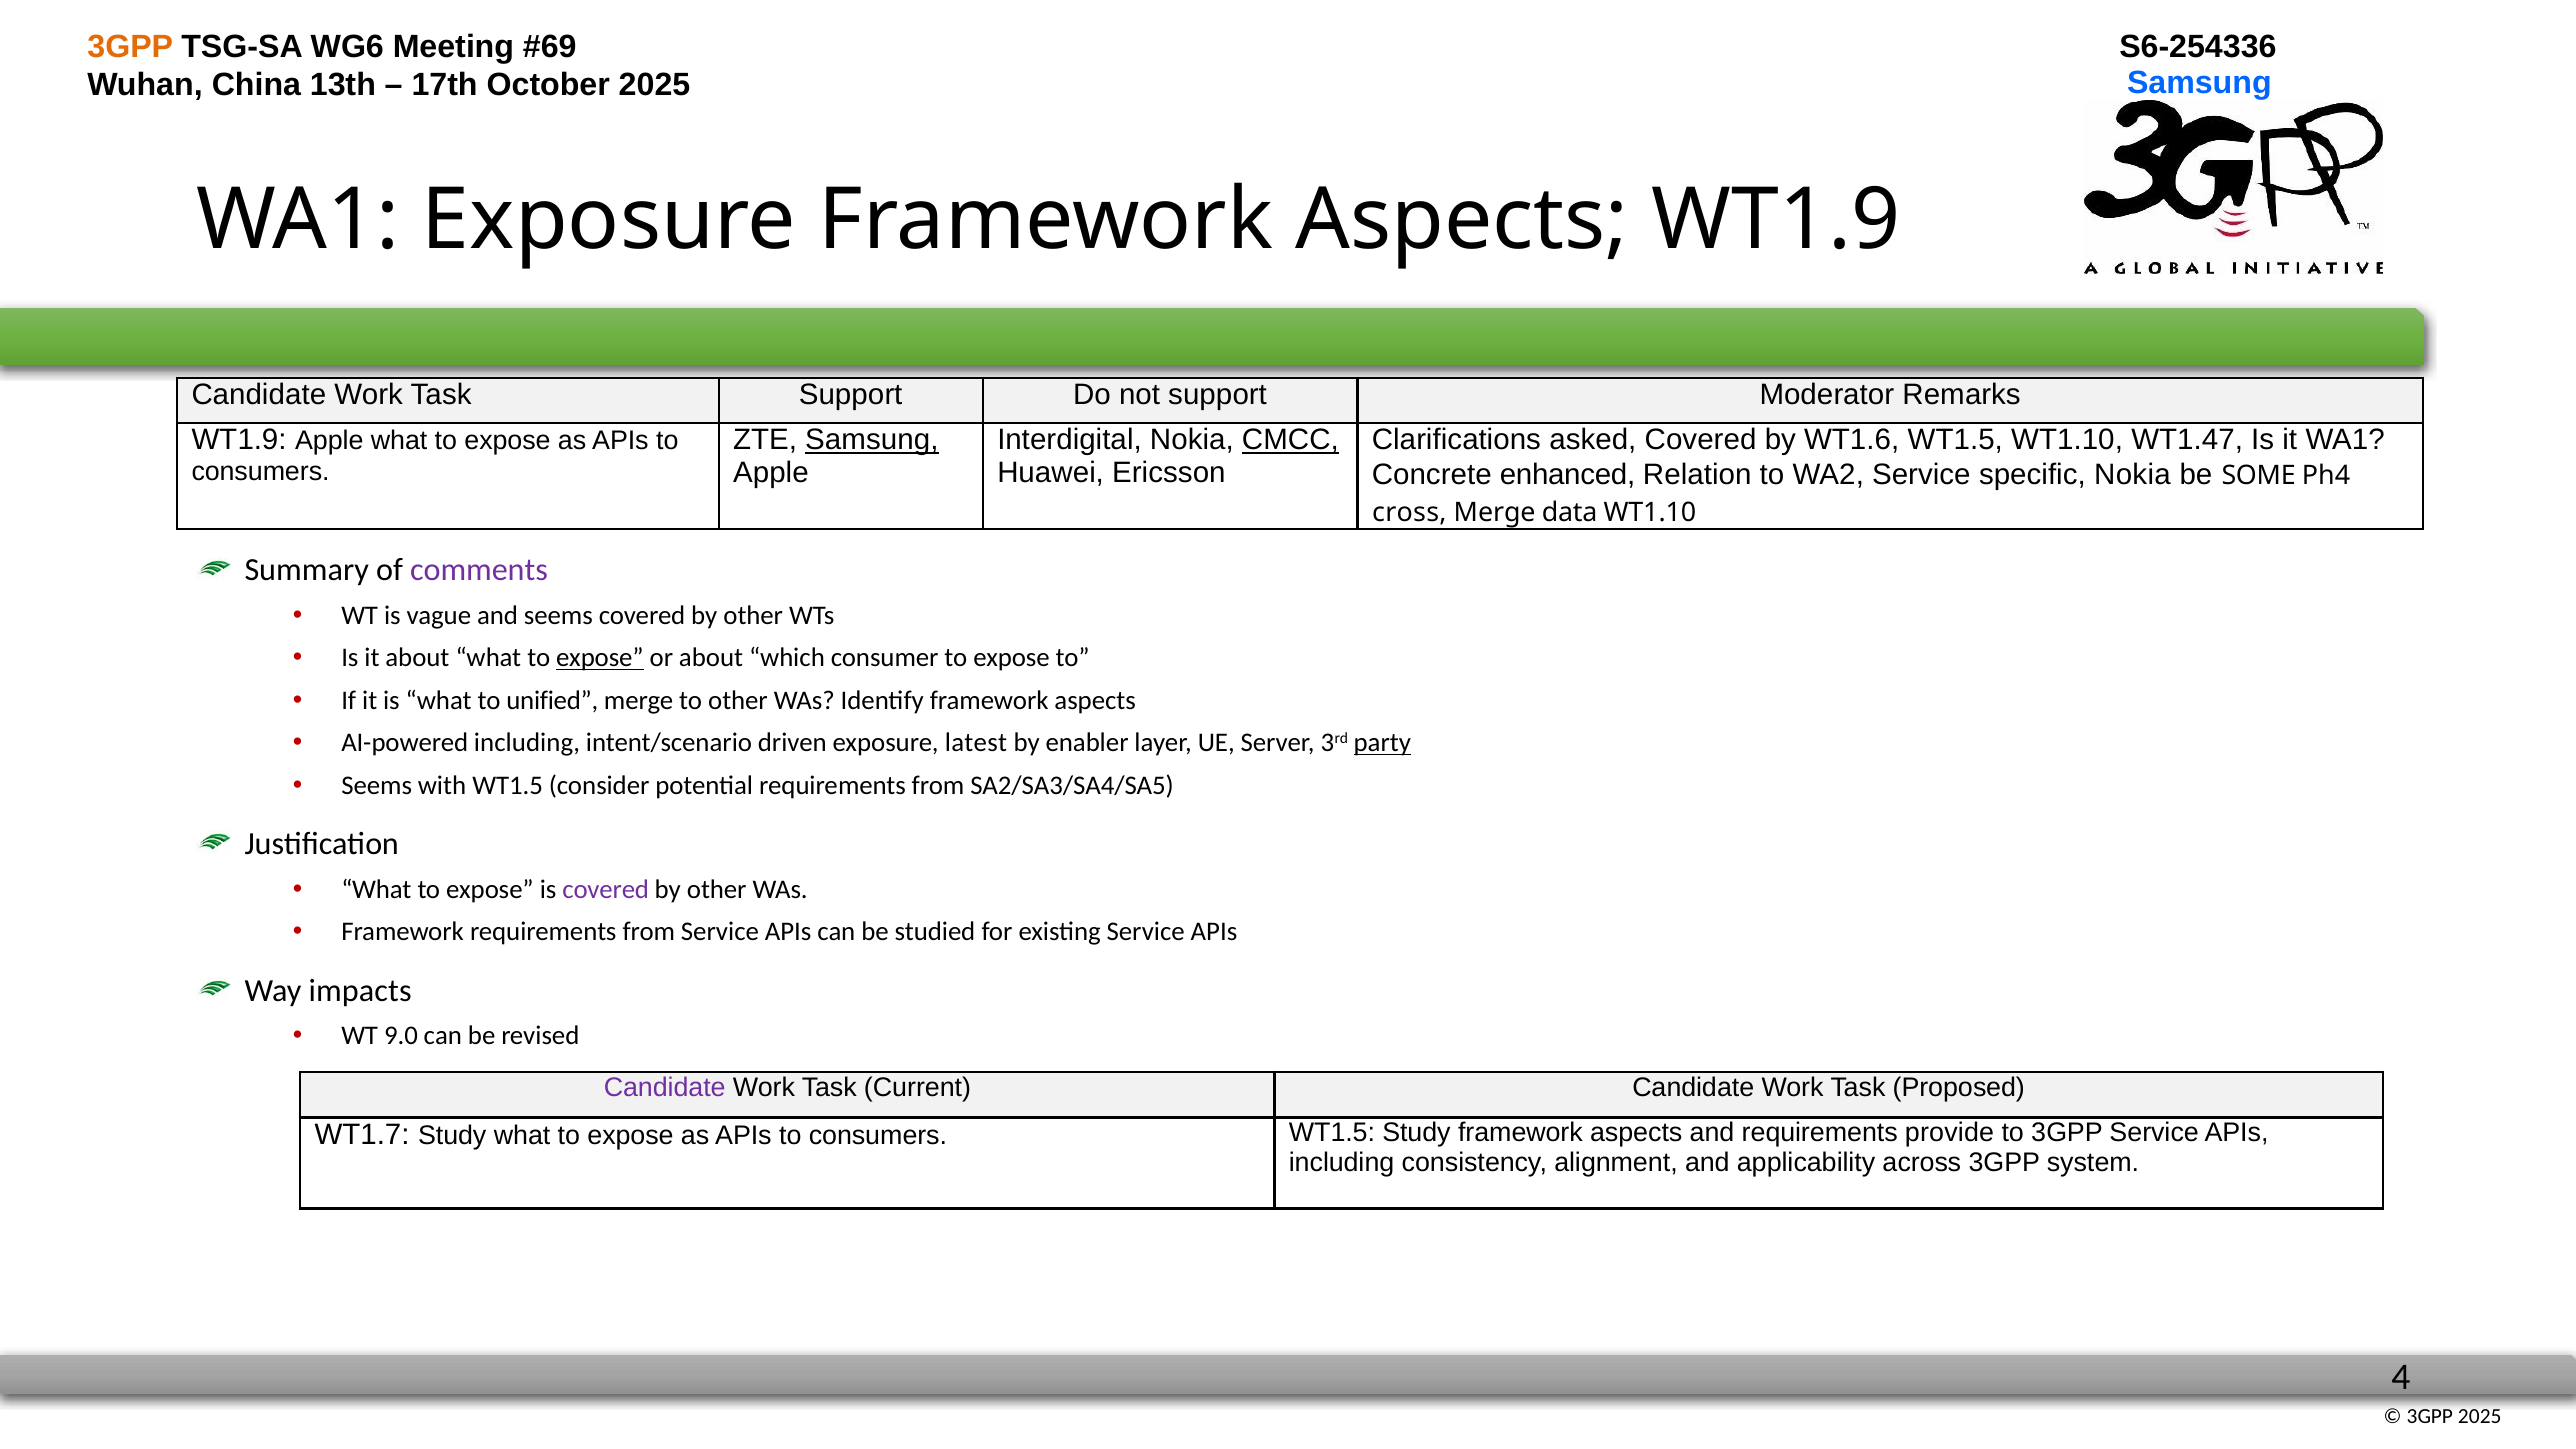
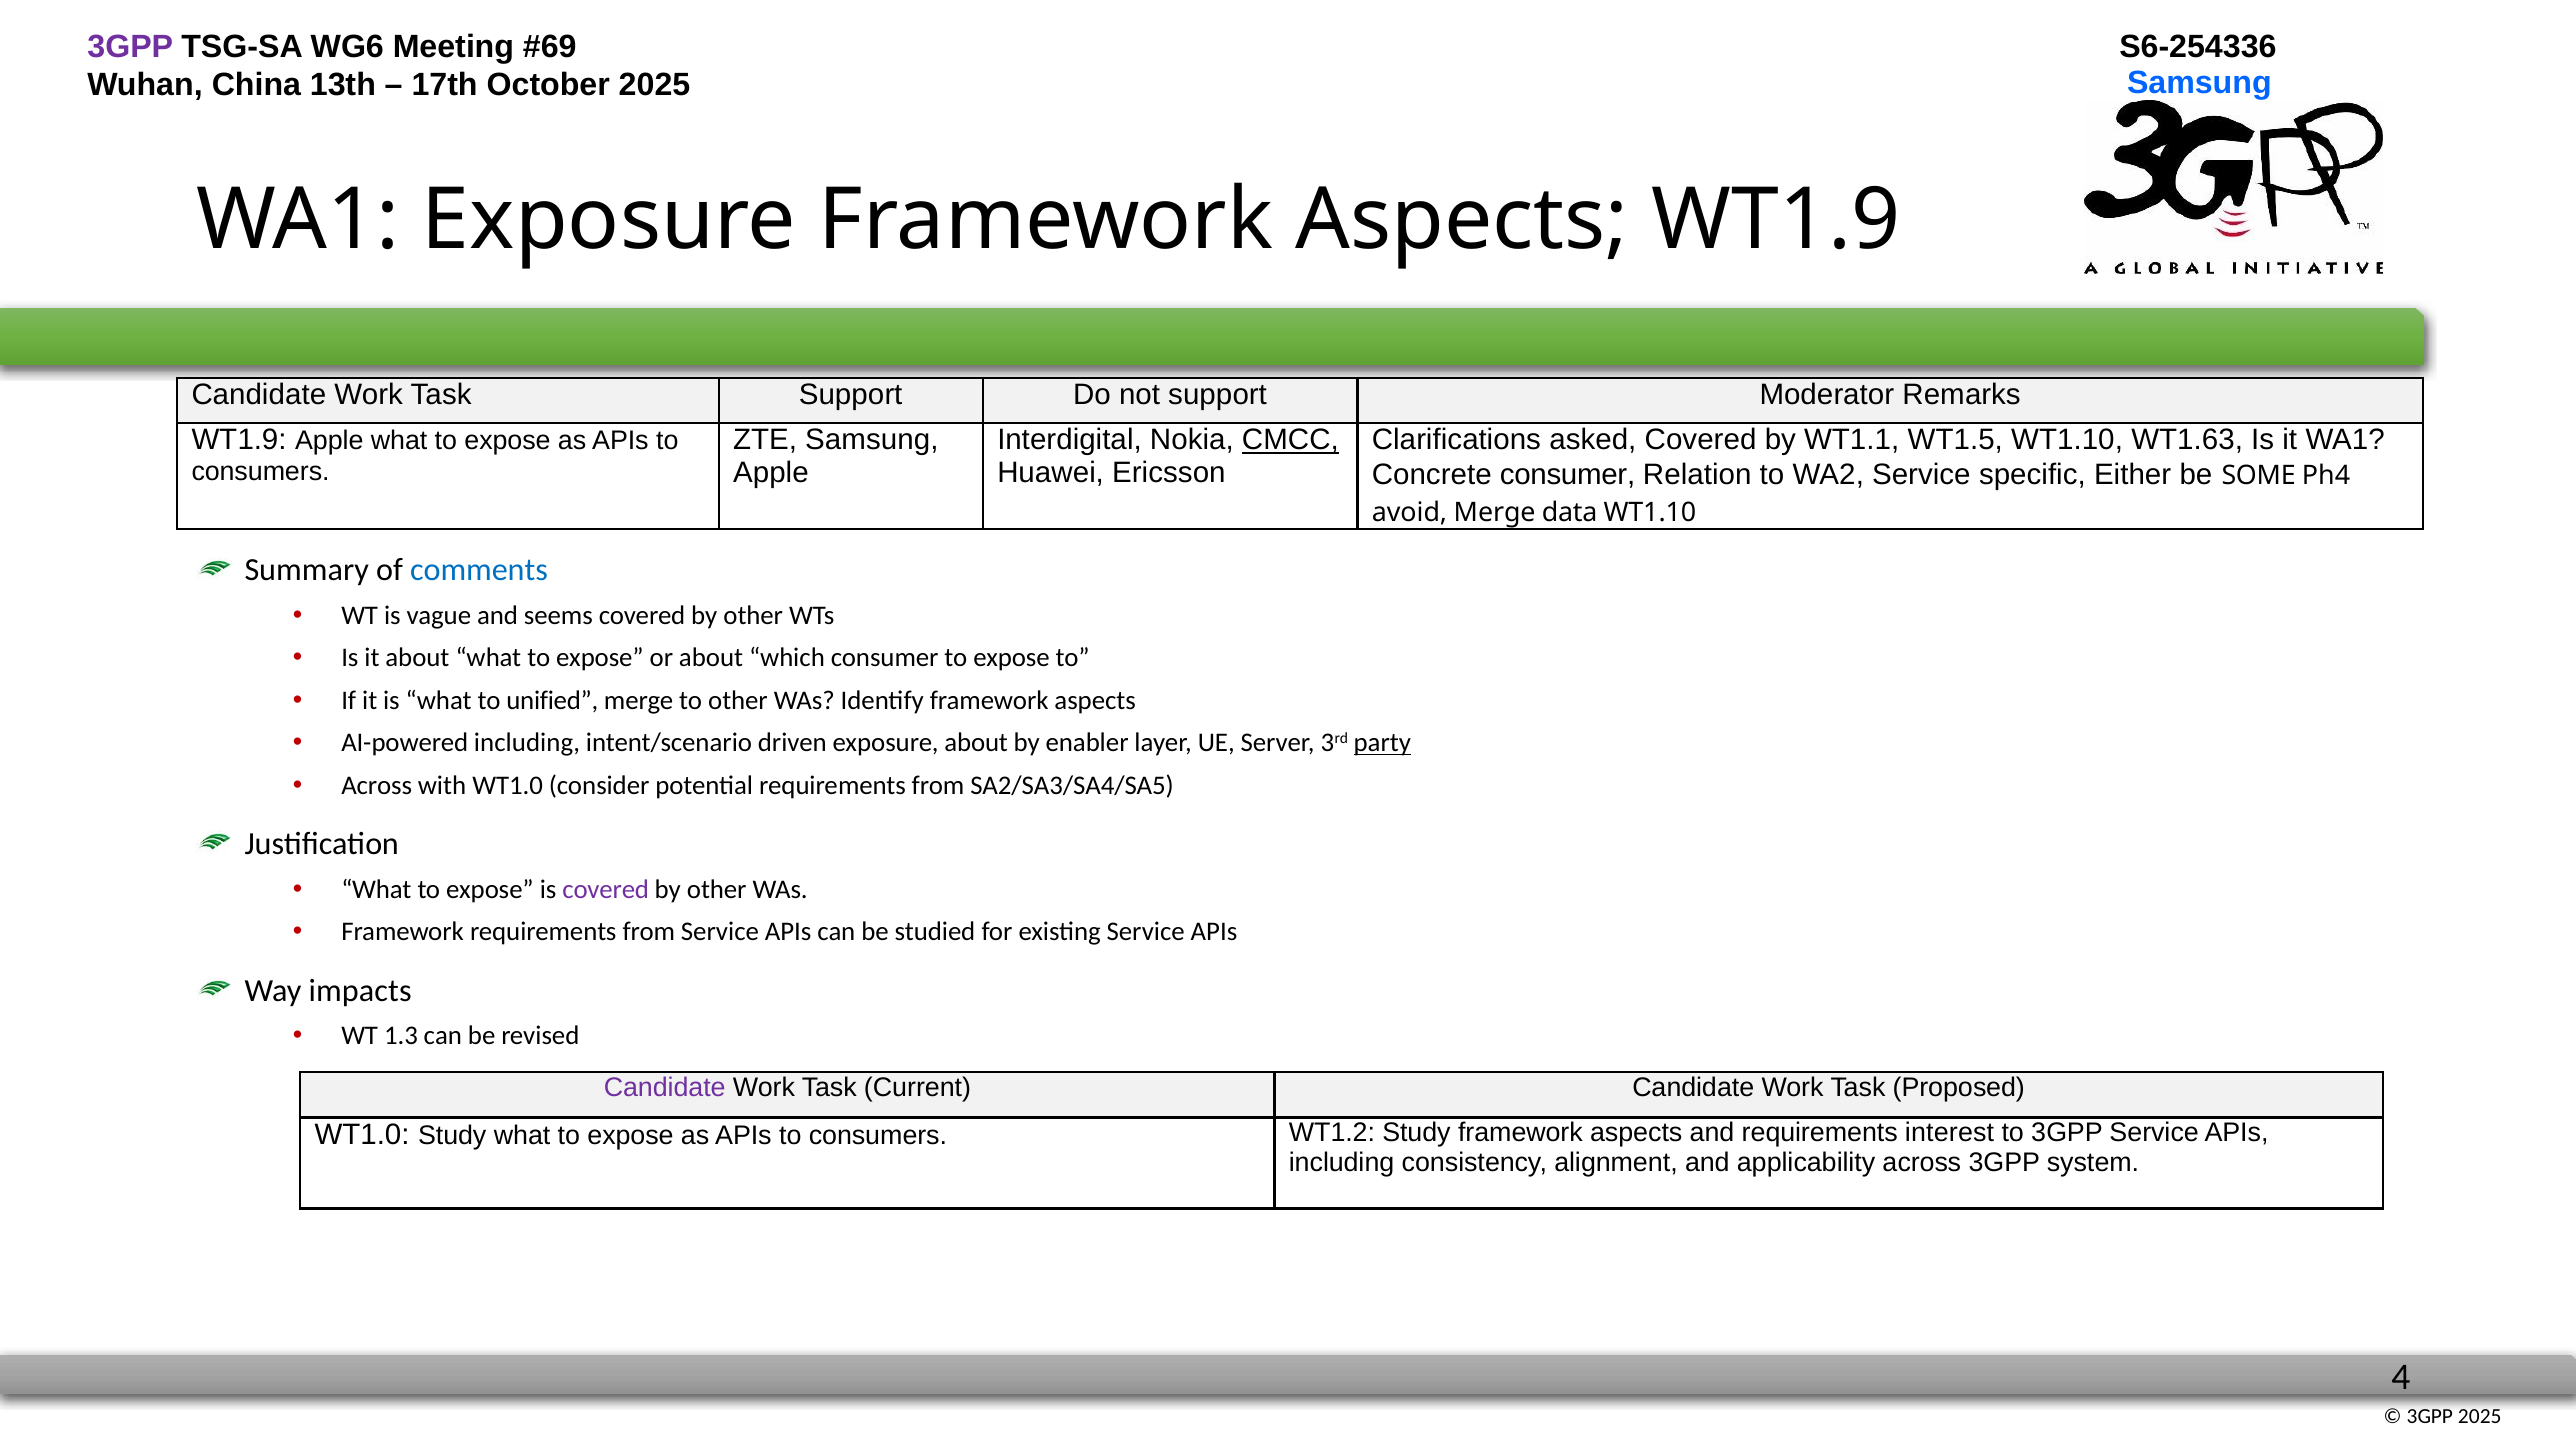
3GPP at (130, 46) colour: orange -> purple
Samsung at (872, 440) underline: present -> none
WT1.6: WT1.6 -> WT1.1
WT1.47: WT1.47 -> WT1.63
Concrete enhanced: enhanced -> consumer
specific Nokia: Nokia -> Either
cross: cross -> avoid
comments colour: purple -> blue
expose at (600, 658) underline: present -> none
exposure latest: latest -> about
Seems at (377, 785): Seems -> Across
with WT1.5: WT1.5 -> WT1.0
9.0: 9.0 -> 1.3
WT1.7 at (362, 1134): WT1.7 -> WT1.0
consumers WT1.5: WT1.5 -> WT1.2
provide: provide -> interest
